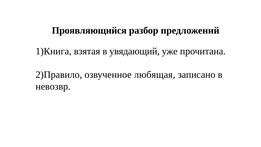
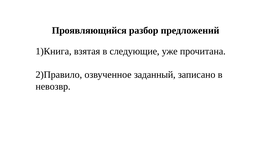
увядающий: увядающий -> следующие
любящая: любящая -> заданный
